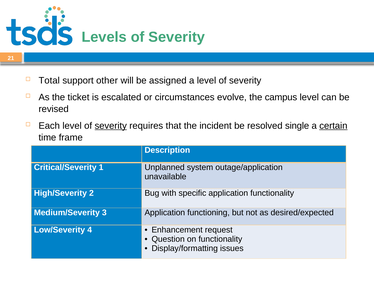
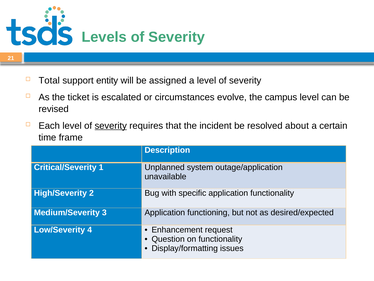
other: other -> entity
single: single -> about
certain underline: present -> none
